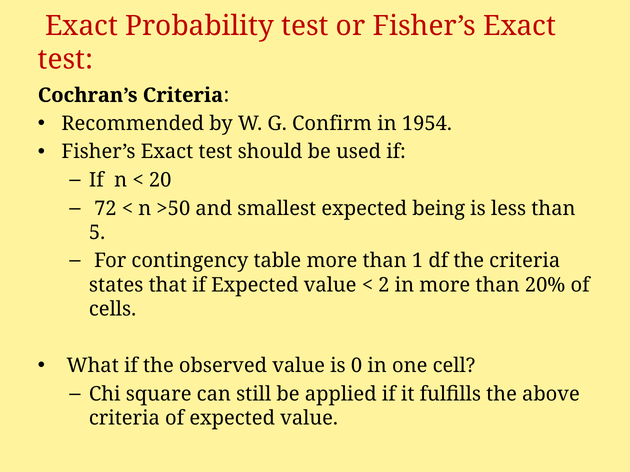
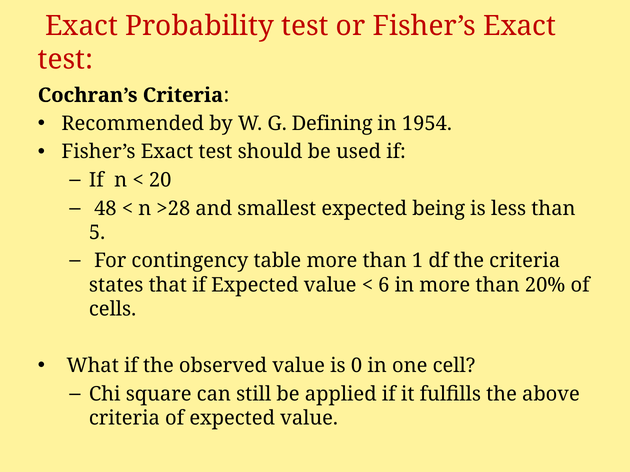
Confirm: Confirm -> Defining
72: 72 -> 48
>50: >50 -> >28
2: 2 -> 6
